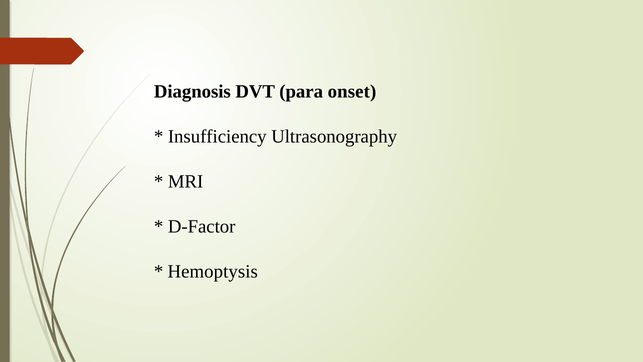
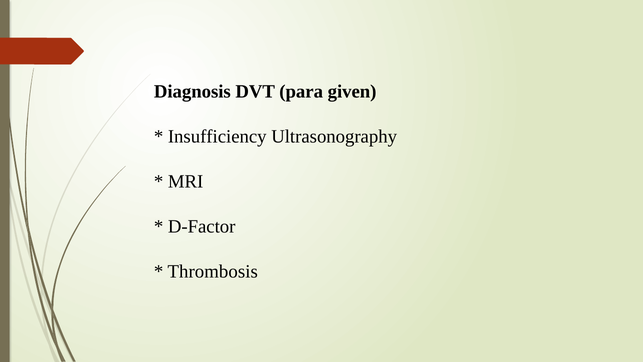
onset: onset -> given
Hemoptysis: Hemoptysis -> Thrombosis
